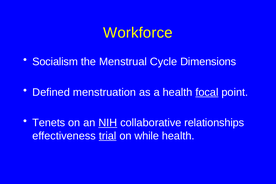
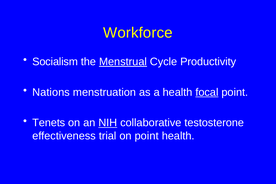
Menstrual underline: none -> present
Dimensions: Dimensions -> Productivity
Defined: Defined -> Nations
relationships: relationships -> testosterone
trial underline: present -> none
on while: while -> point
